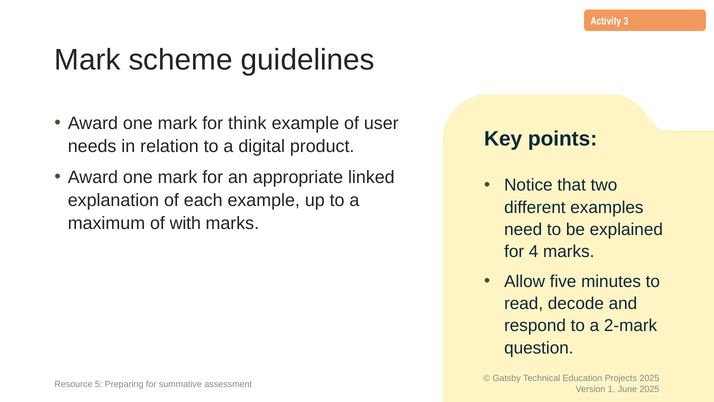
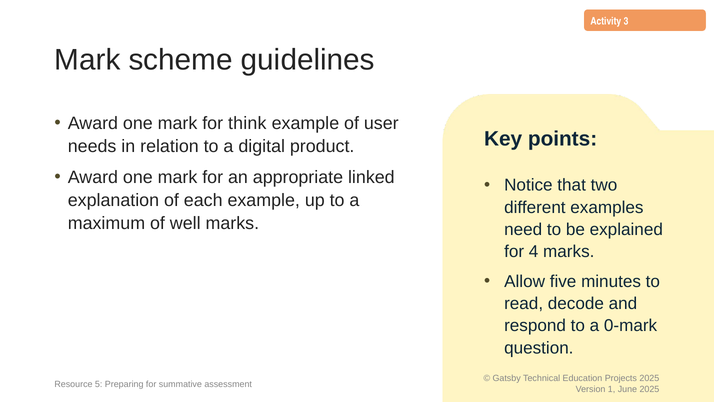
with: with -> well
2-mark: 2-mark -> 0-mark
